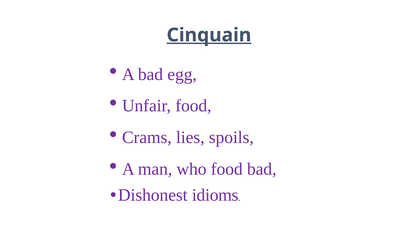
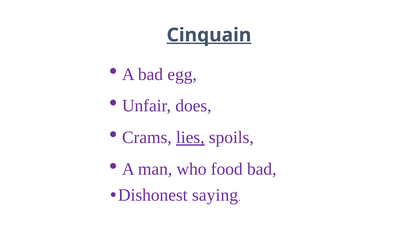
Unfair food: food -> does
lies underline: none -> present
idioms: idioms -> saying
